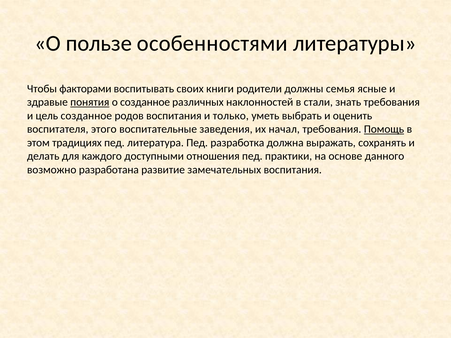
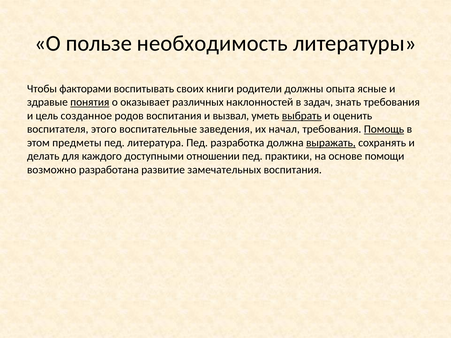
особенностями: особенностями -> необходимость
семья: семья -> опыта
о созданное: созданное -> оказывает
стали: стали -> задач
только: только -> вызвал
выбрать underline: none -> present
традициях: традициях -> предметы
выражать underline: none -> present
отношения: отношения -> отношении
данного: данного -> помощи
